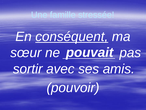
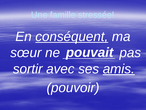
amis underline: none -> present
